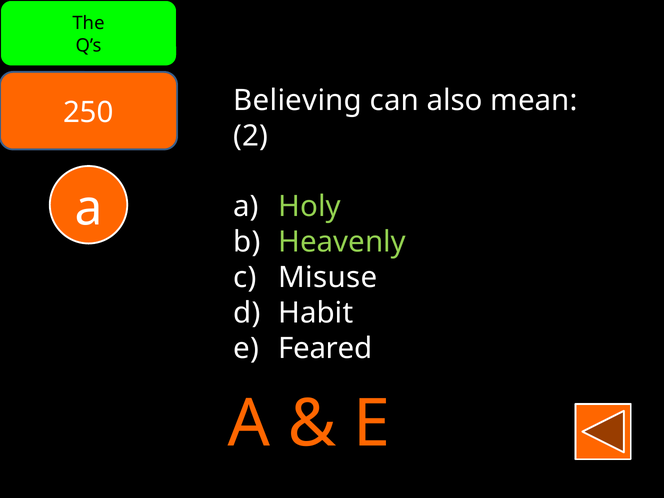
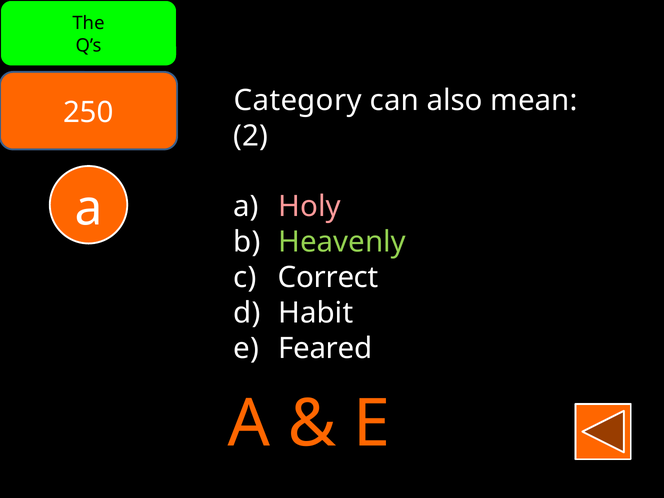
Believing: Believing -> Category
Holy colour: light green -> pink
Misuse: Misuse -> Correct
